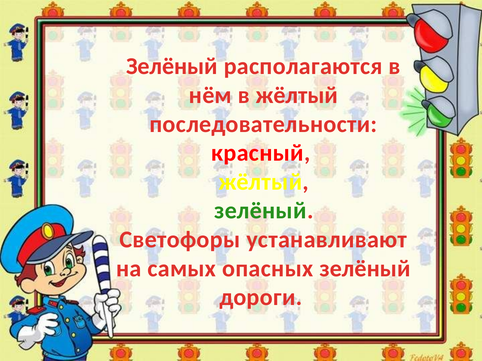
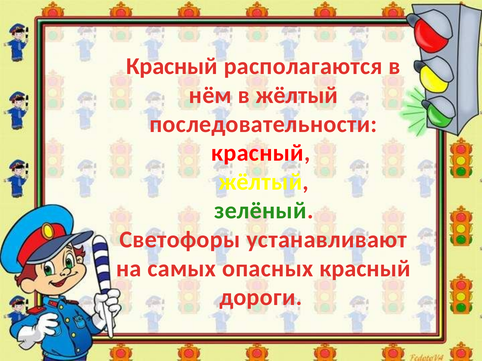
Зелёный at (172, 66): Зелёный -> Красный
опасных зелёный: зелёный -> красный
